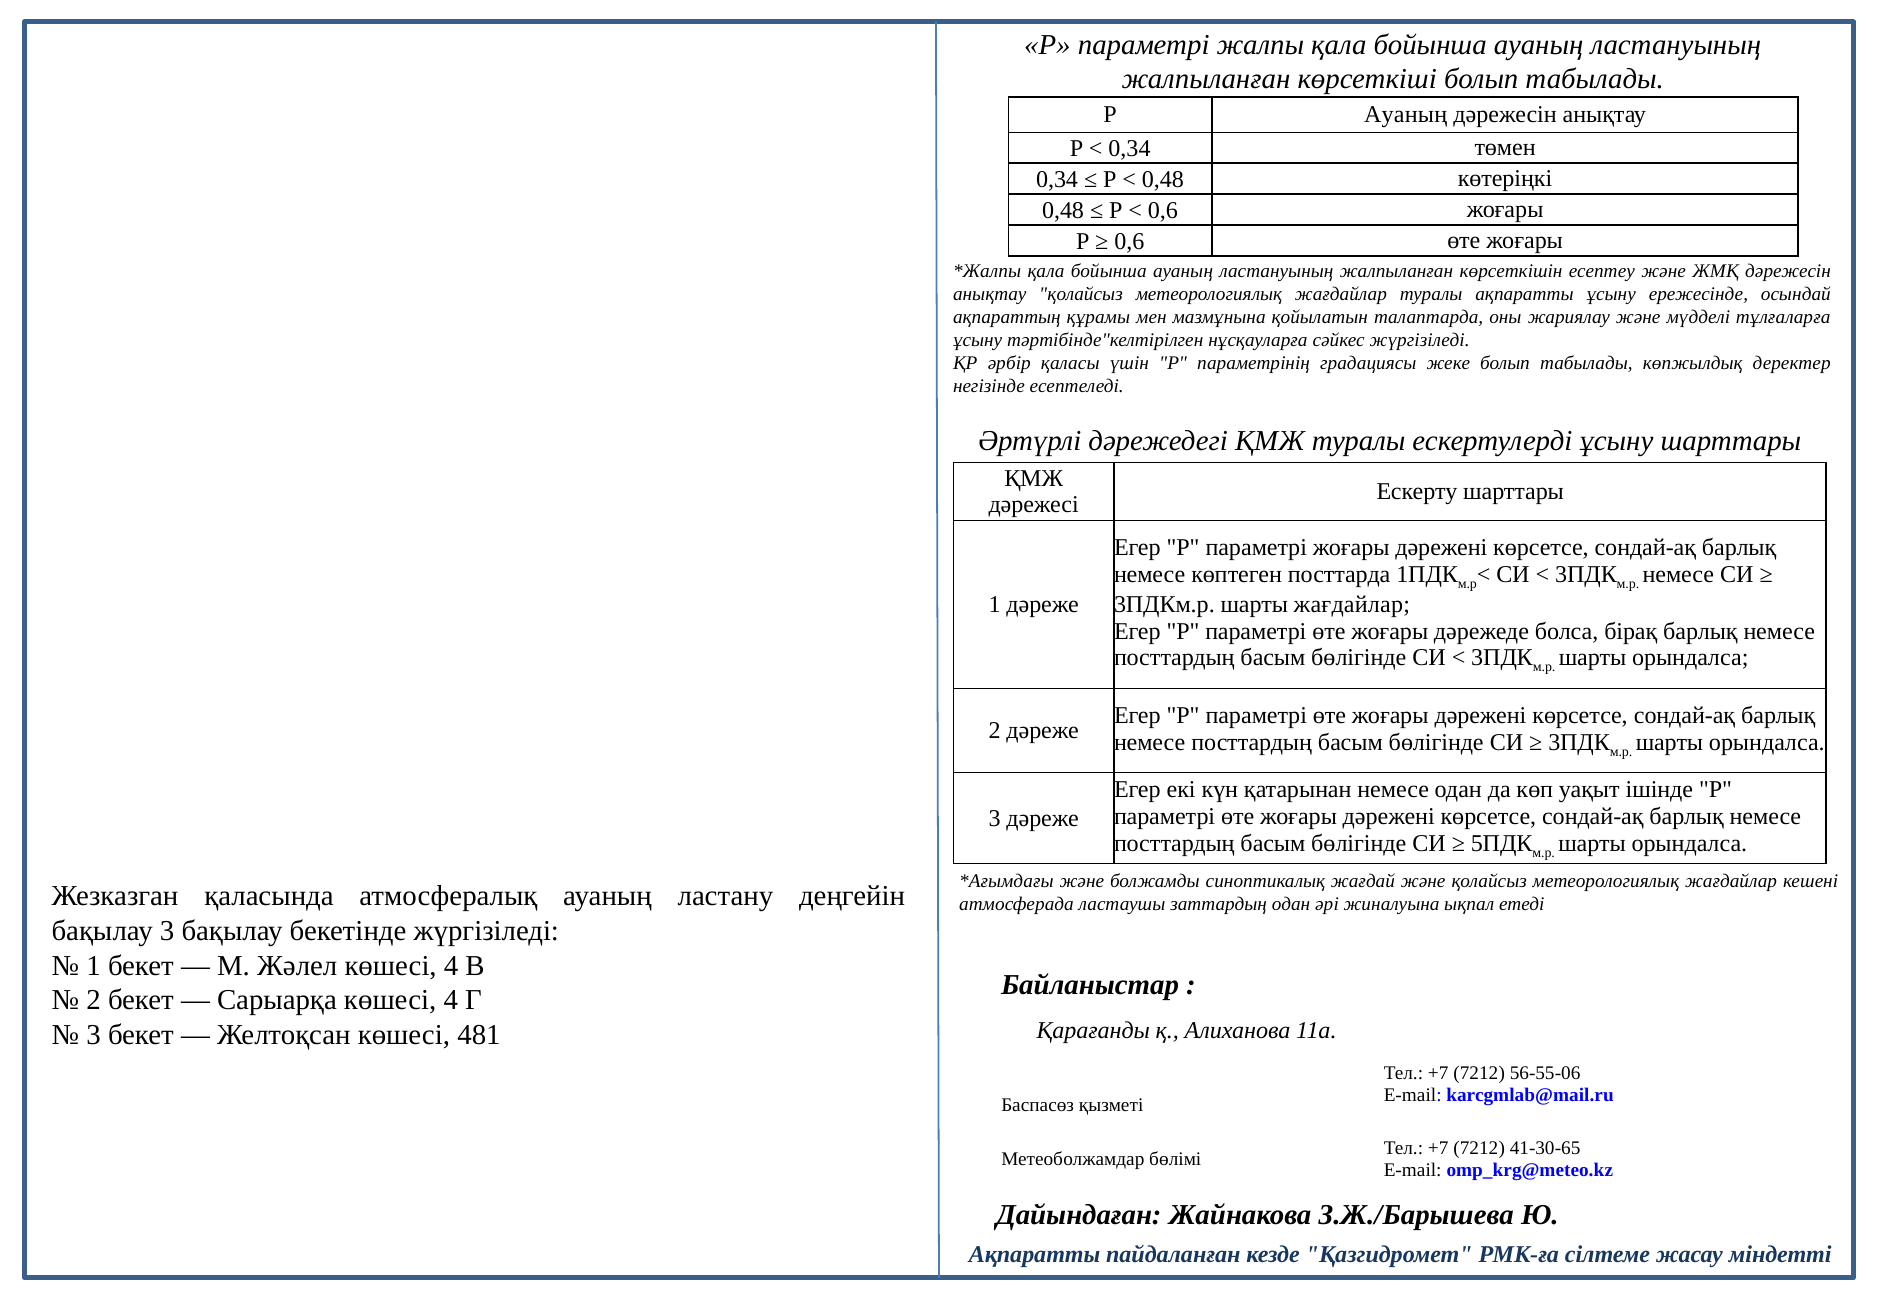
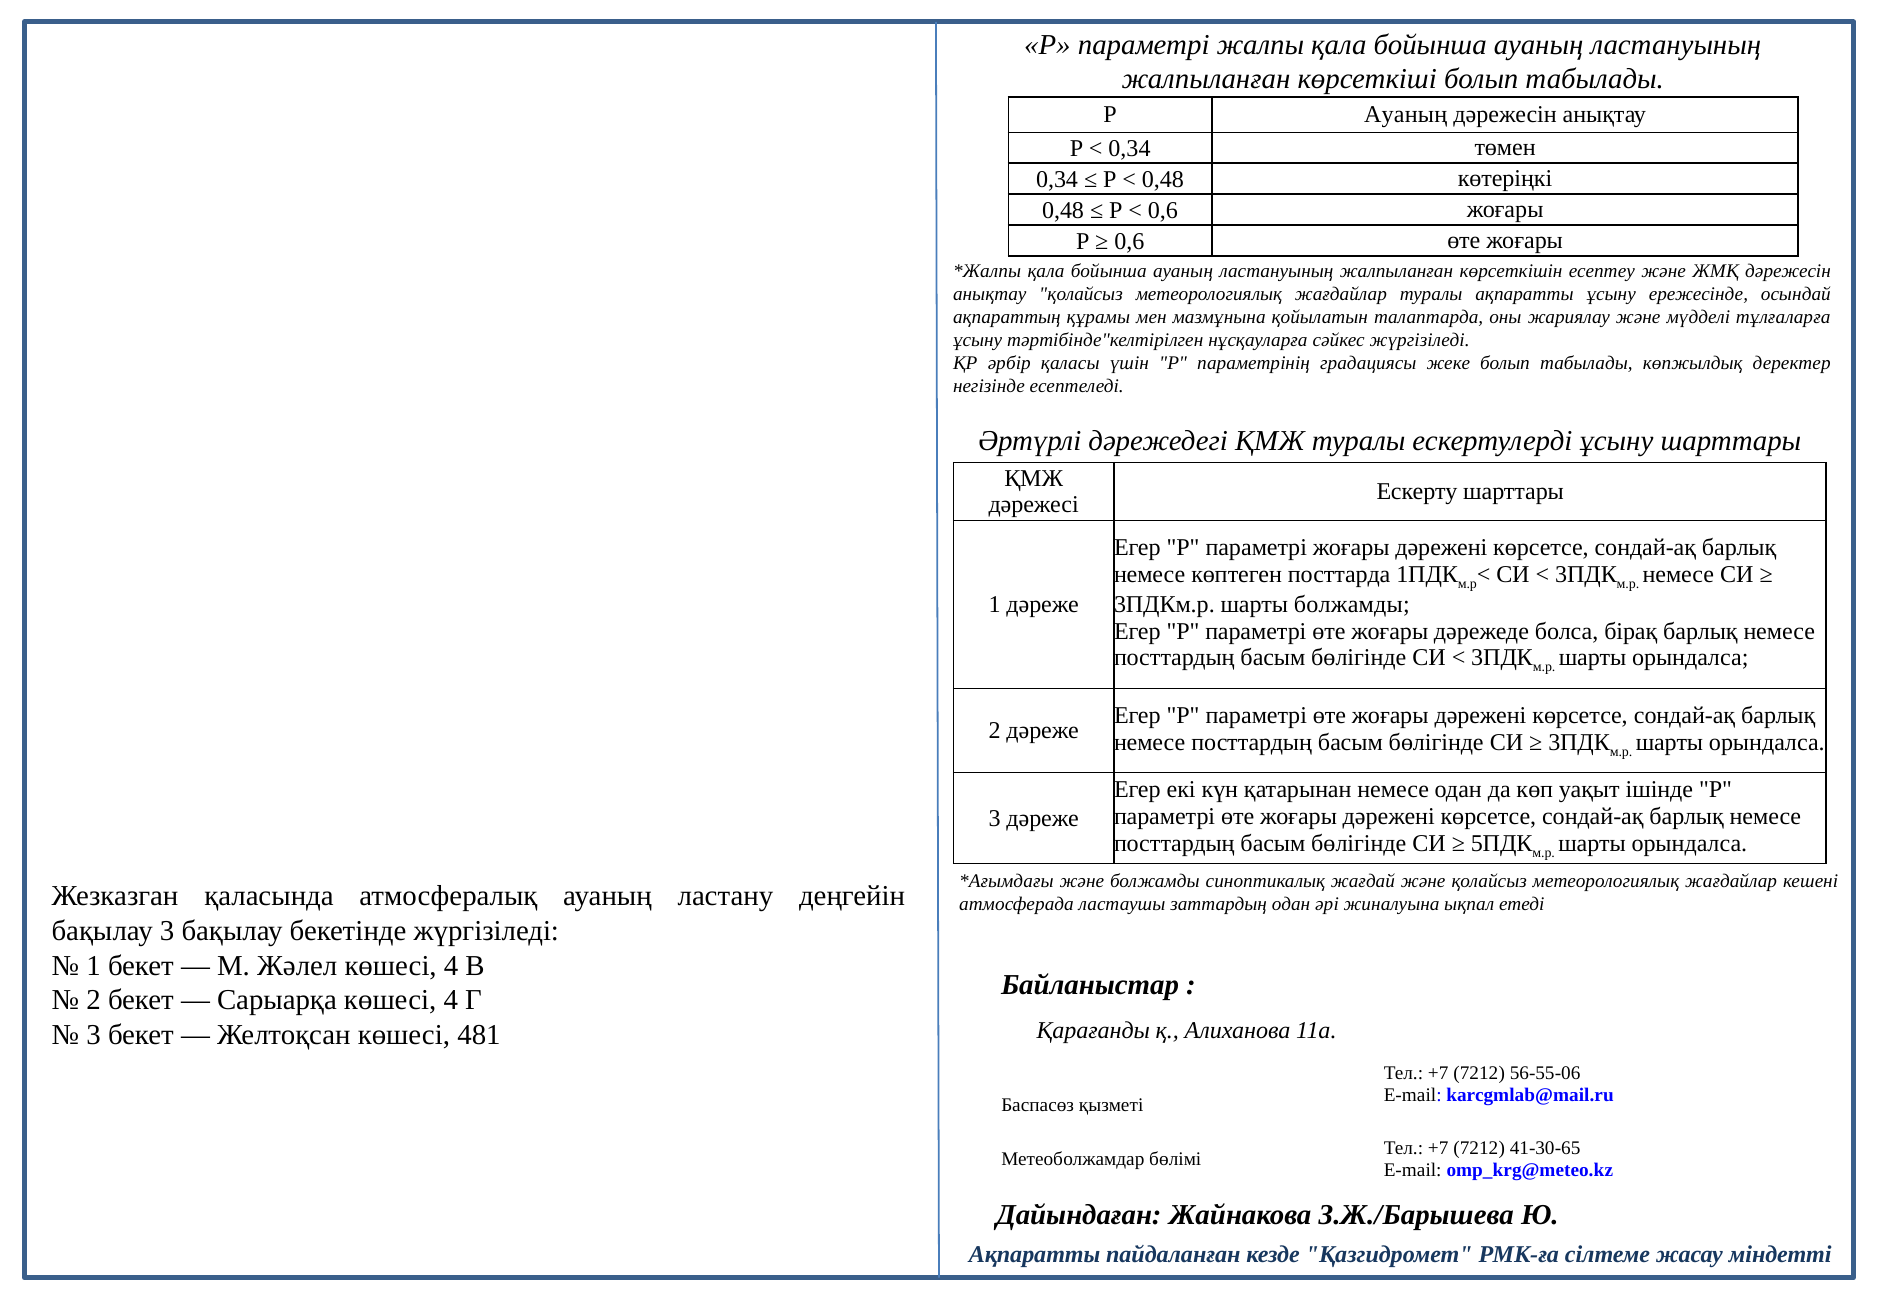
шарты жағдайлар: жағдайлар -> болжамды
